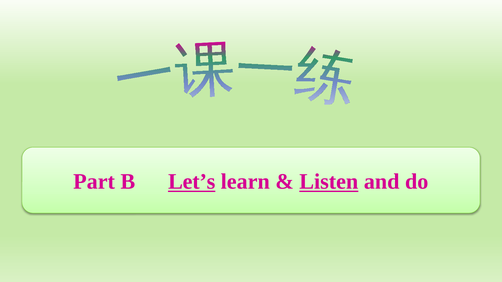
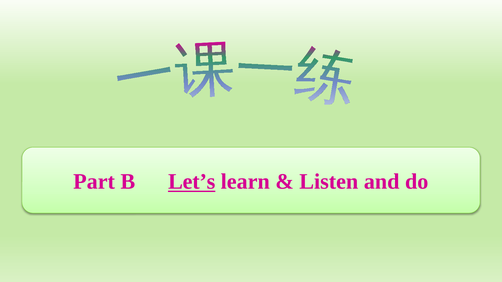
Listen underline: present -> none
